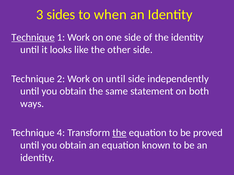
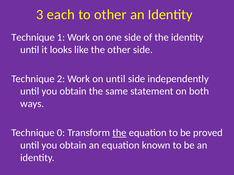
sides: sides -> each
to when: when -> other
Technique at (33, 37) underline: present -> none
4: 4 -> 0
